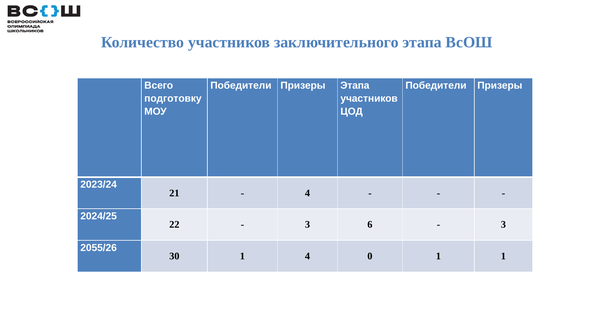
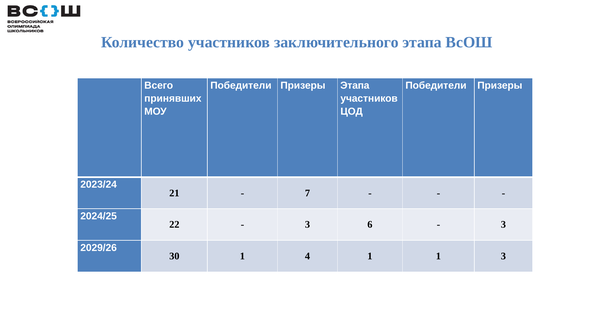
подготовку: подготовку -> принявших
4 at (307, 193): 4 -> 7
2055/26: 2055/26 -> 2029/26
4 0: 0 -> 1
1 1: 1 -> 3
